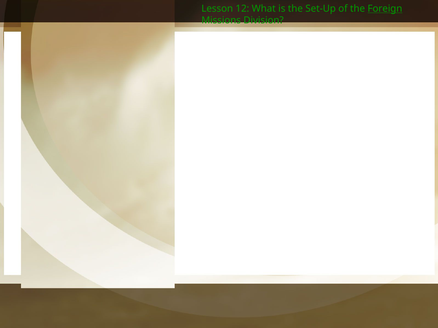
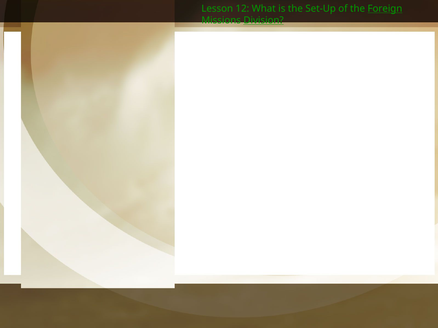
Division underline: none -> present
